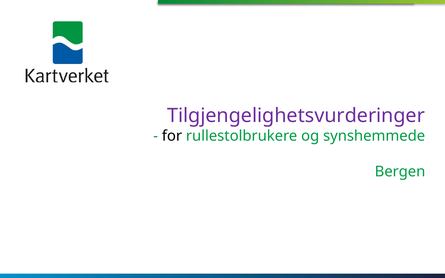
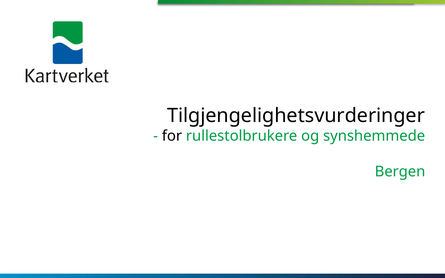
Tilgjengelighetsvurderinger colour: purple -> black
